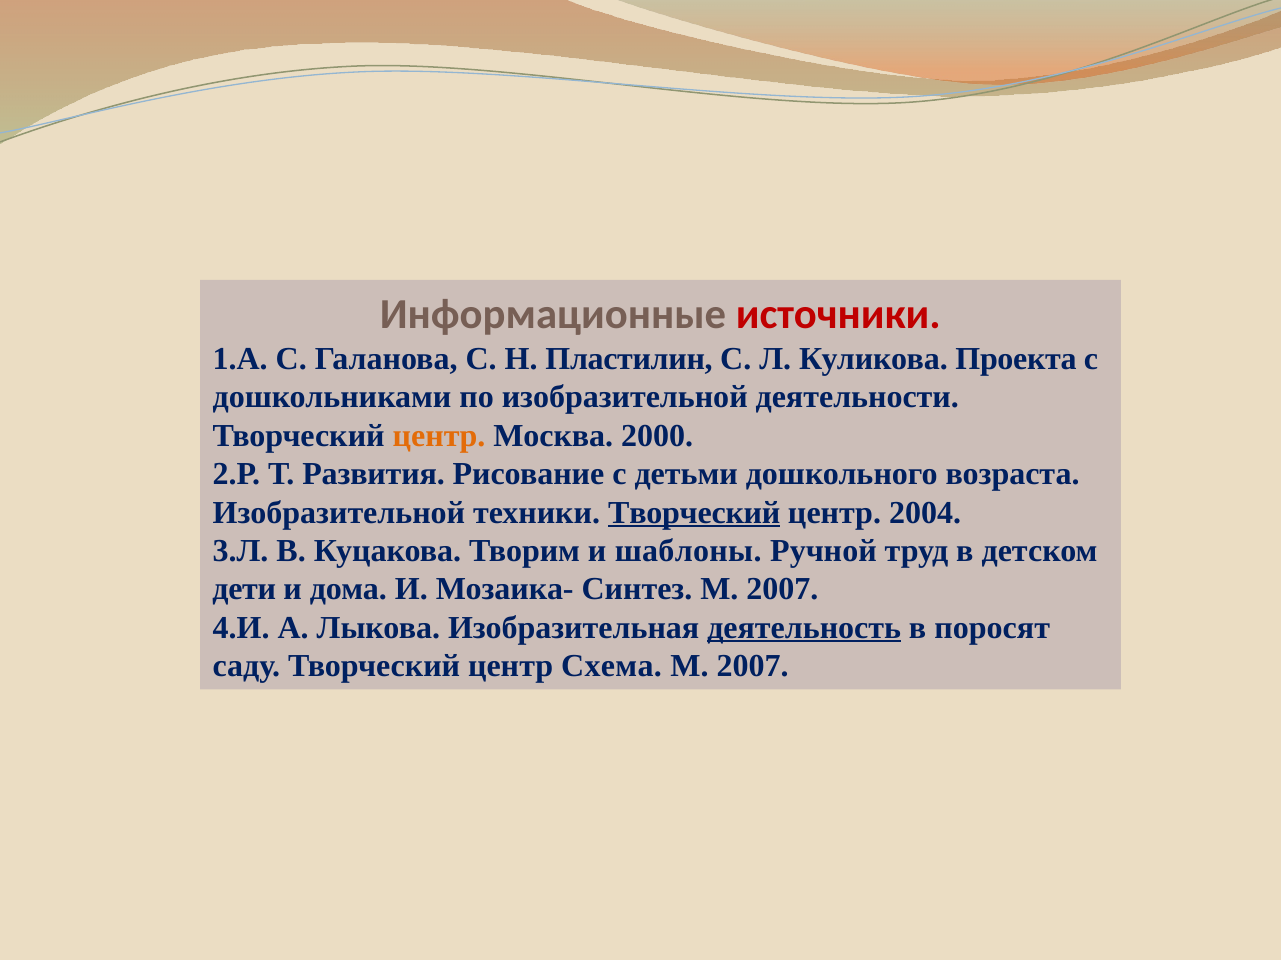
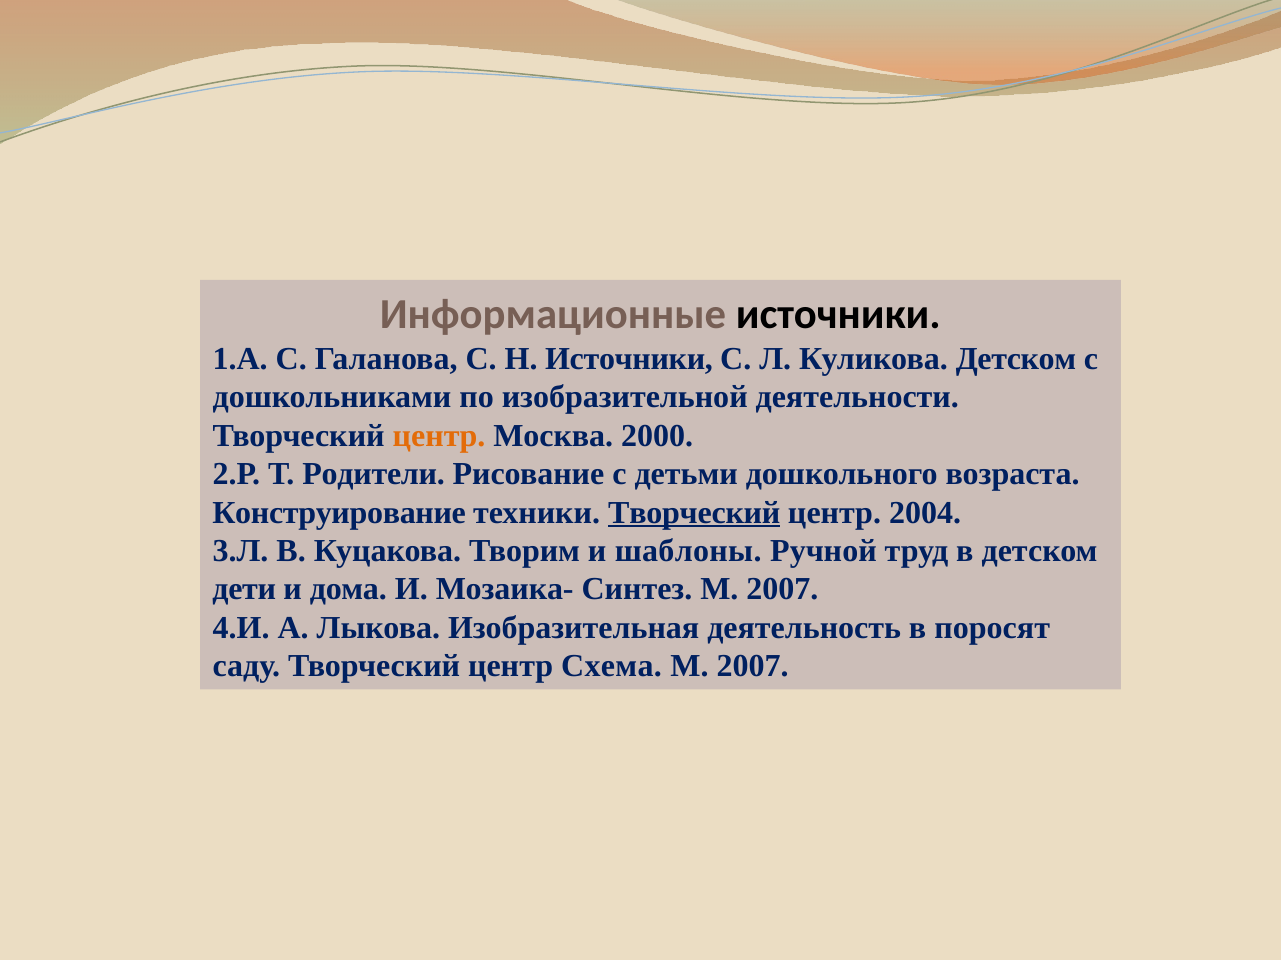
источники at (838, 315) colour: red -> black
Н Пластилин: Пластилин -> Источники
Куликова Проекта: Проекта -> Детском
Развития: Развития -> Родители
Изобразительной at (339, 513): Изобразительной -> Конструирование
деятельность underline: present -> none
